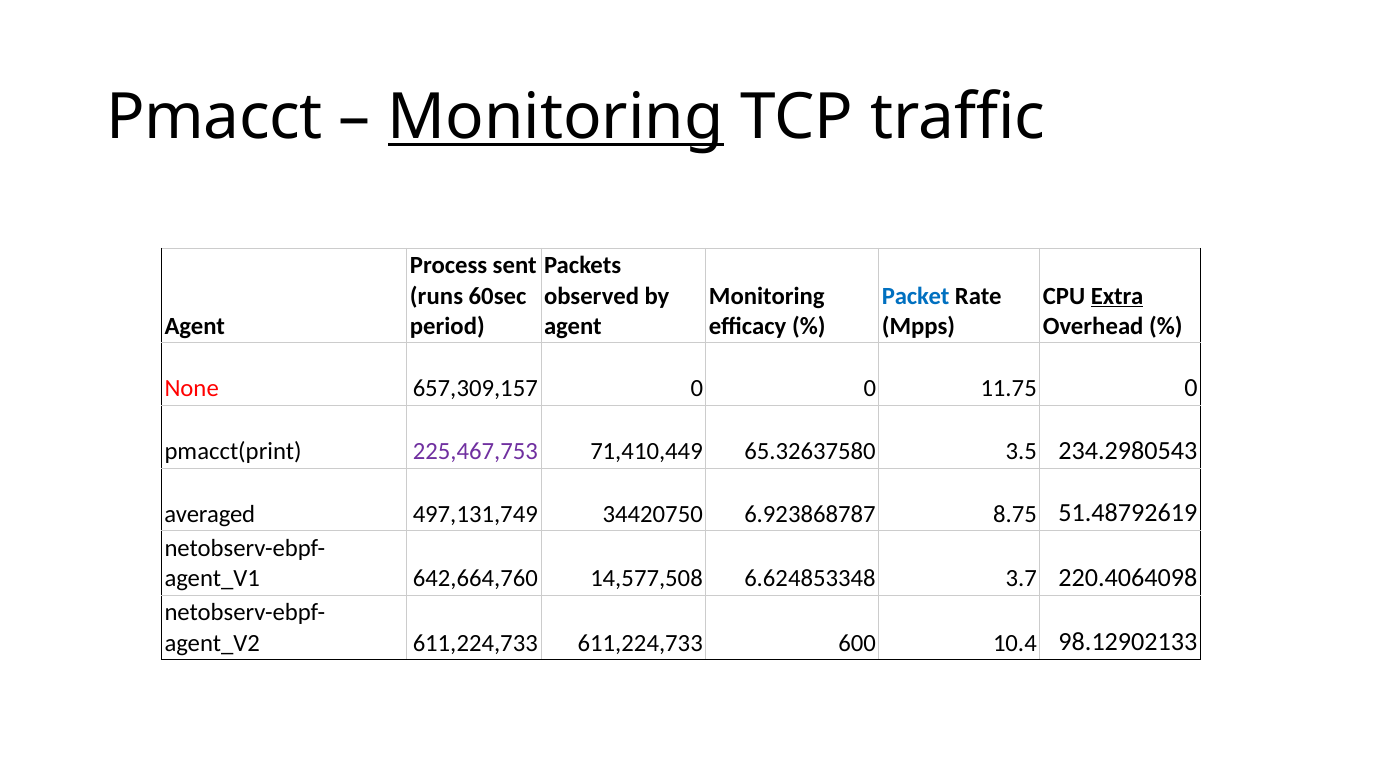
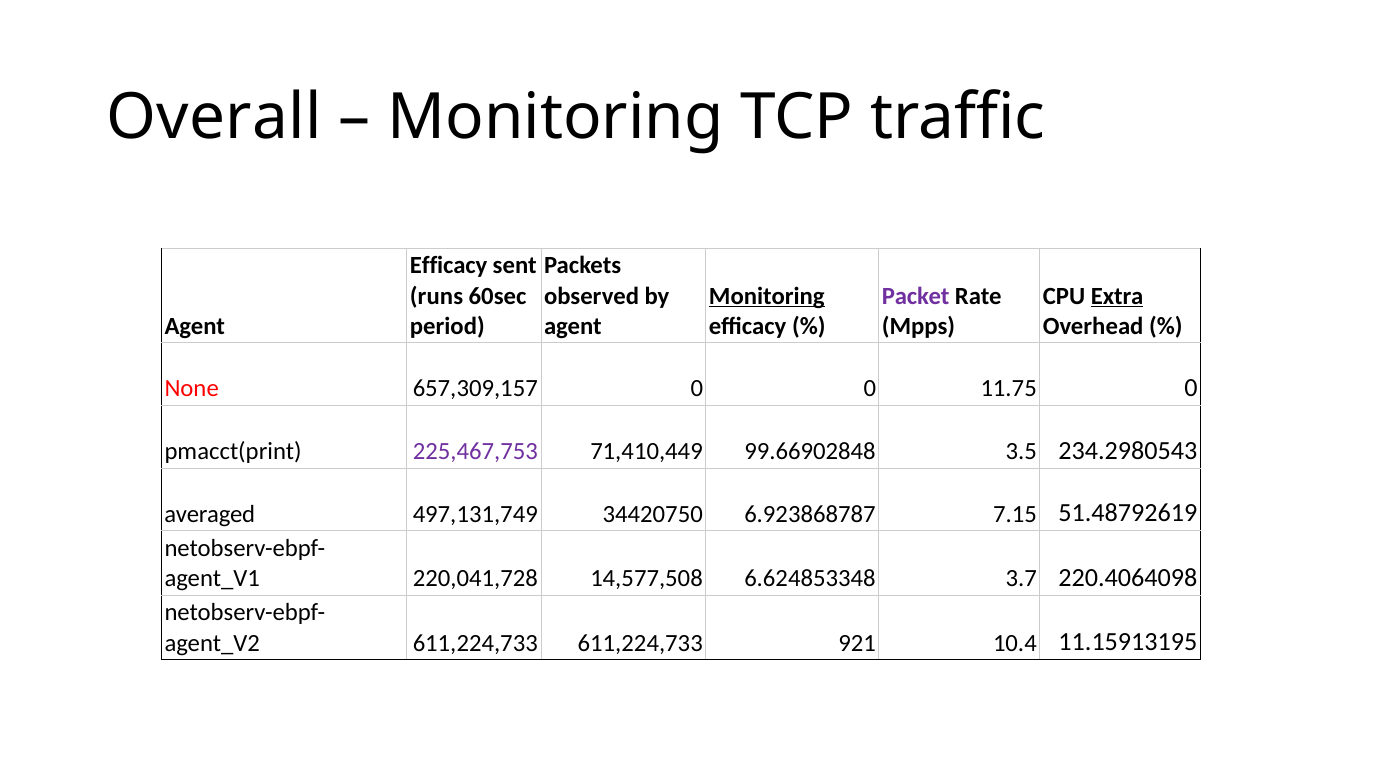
Pmacct: Pmacct -> Overall
Monitoring at (556, 117) underline: present -> none
Process at (449, 266): Process -> Efficacy
Monitoring at (767, 296) underline: none -> present
Packet colour: blue -> purple
65.32637580: 65.32637580 -> 99.66902848
8.75: 8.75 -> 7.15
642,664,760: 642,664,760 -> 220,041,728
600: 600 -> 921
98.12902133: 98.12902133 -> 11.15913195
